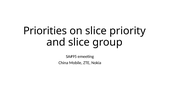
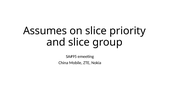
Priorities: Priorities -> Assumes
